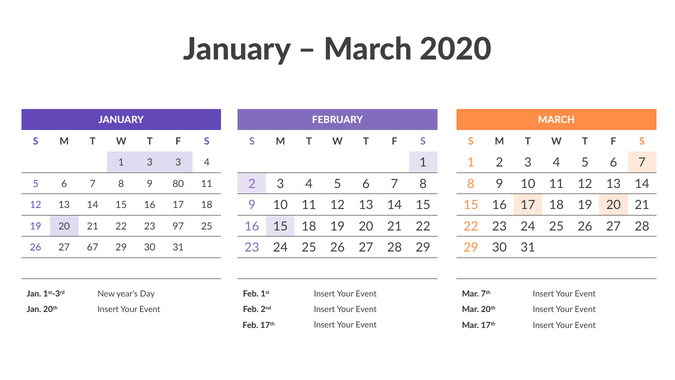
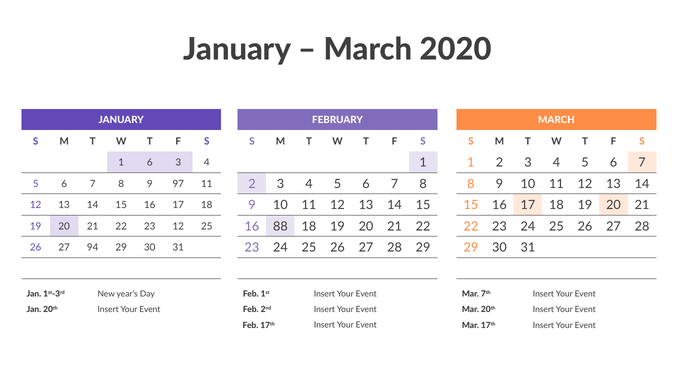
1 3: 3 -> 6
80: 80 -> 97
16 15: 15 -> 88
23 97: 97 -> 12
67: 67 -> 94
